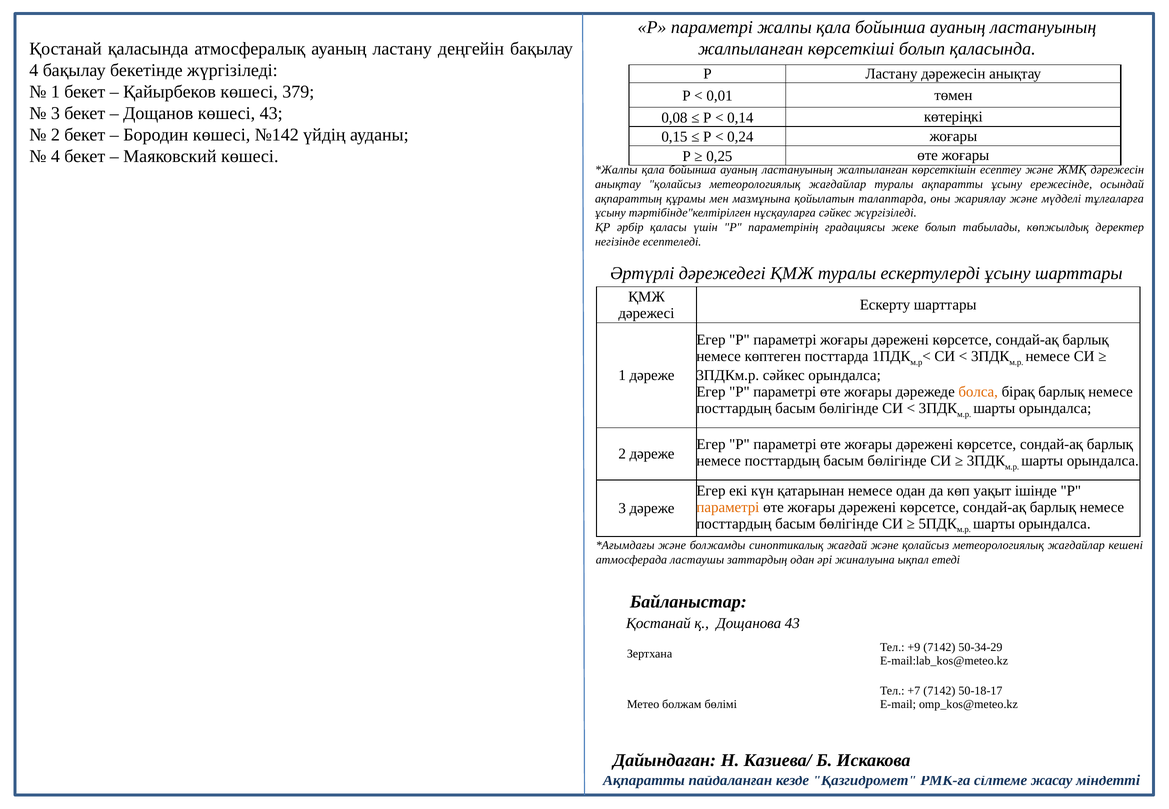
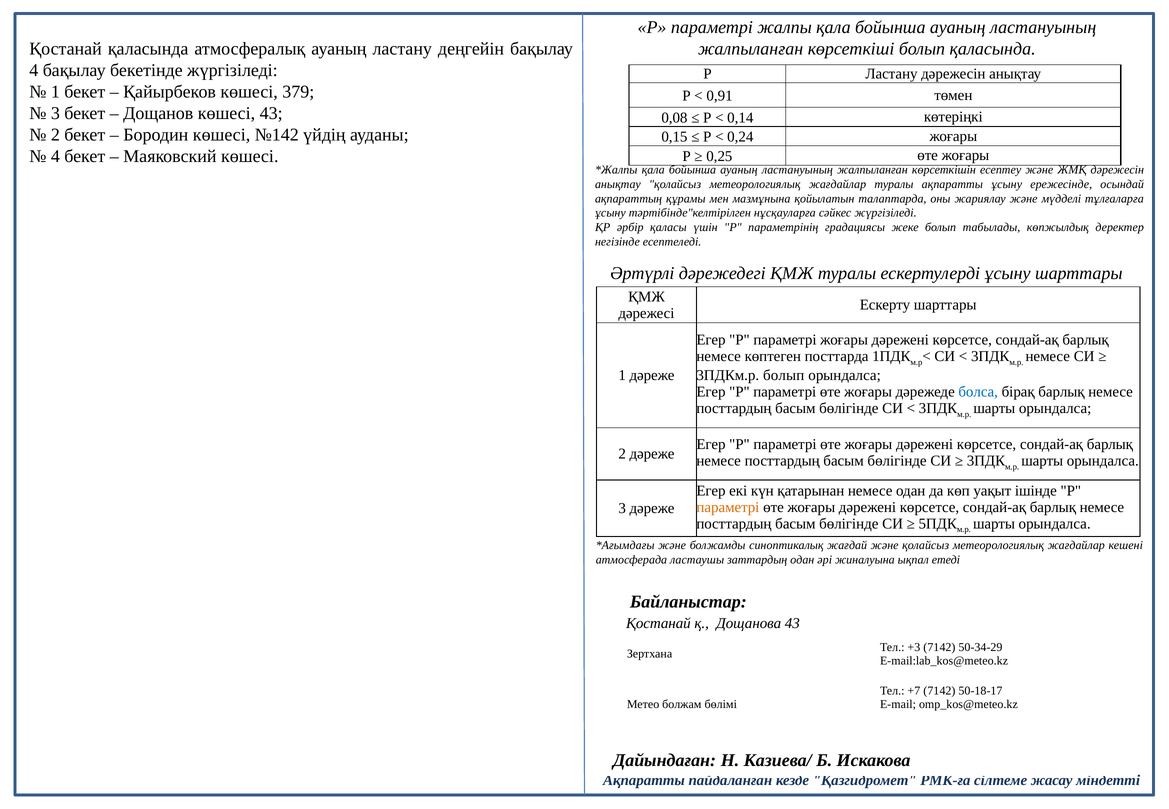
0,01: 0,01 -> 0,91
3ПДКм.р сәйкес: сәйкес -> болып
болса colour: orange -> blue
+9: +9 -> +3
